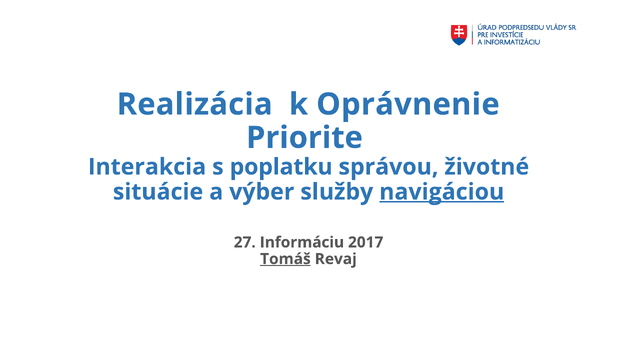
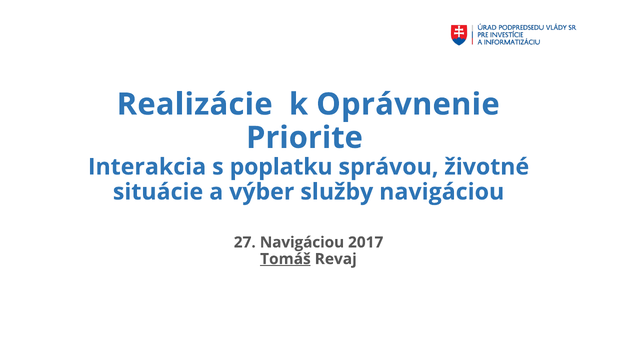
Realizácia: Realizácia -> Realizácie
navigáciou at (442, 192) underline: present -> none
27 Informáciu: Informáciu -> Navigáciou
